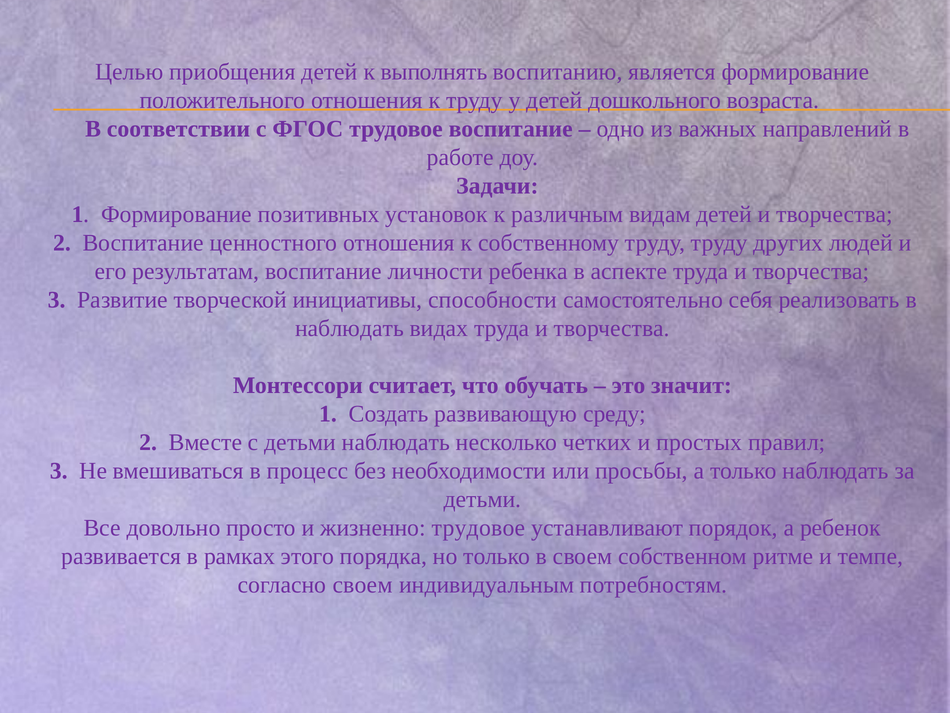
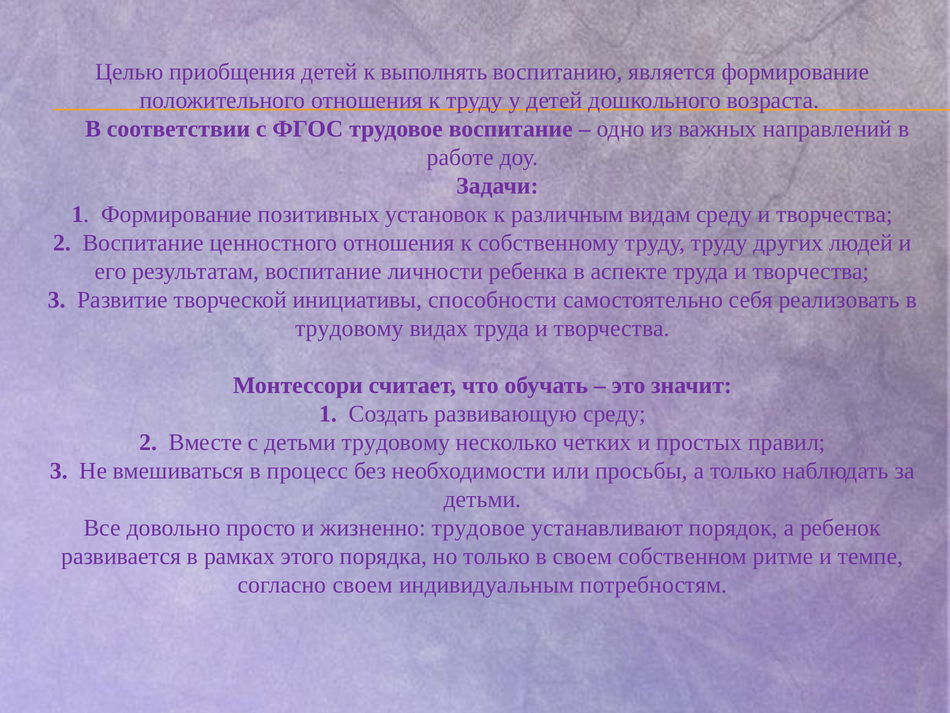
видам детей: детей -> среду
наблюдать at (350, 328): наблюдать -> трудовому
детьми наблюдать: наблюдать -> трудовому
